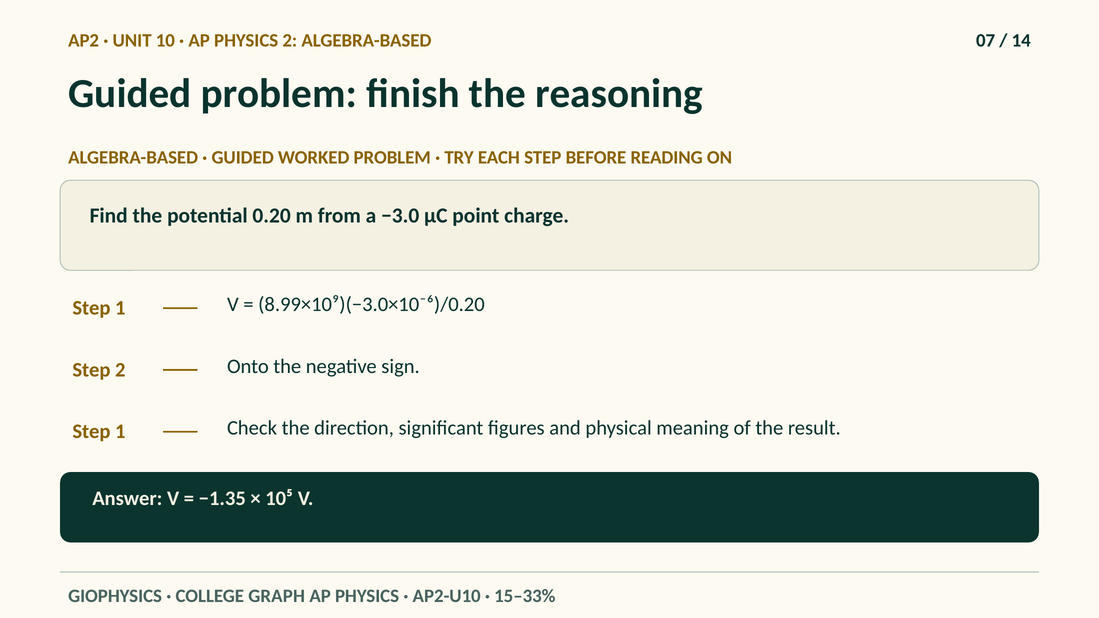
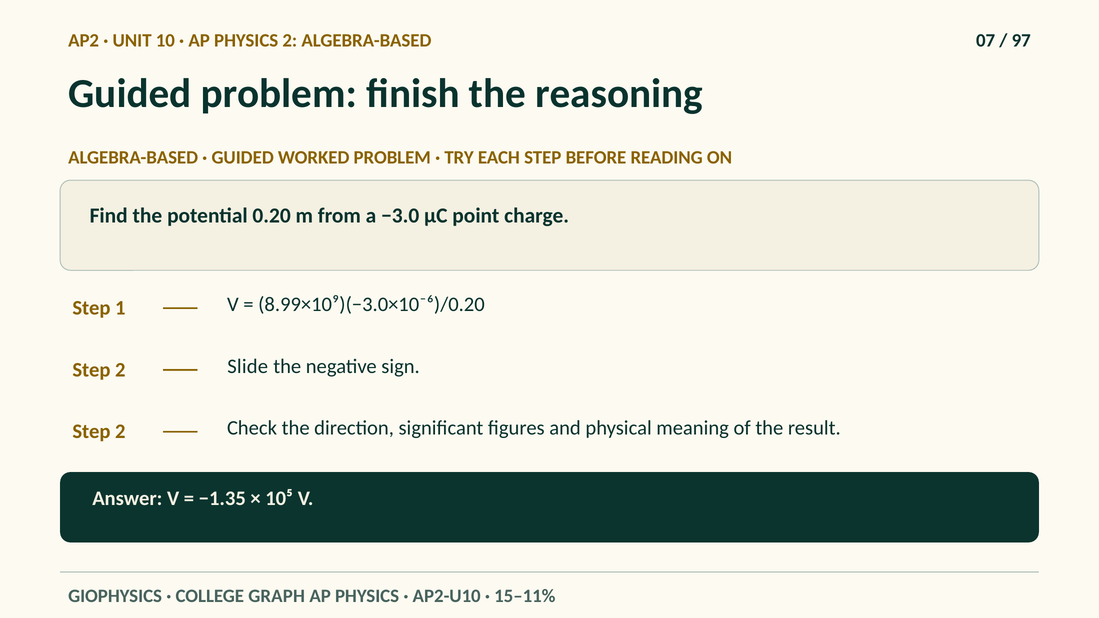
14: 14 -> 97
Onto: Onto -> Slide
1 at (120, 432): 1 -> 2
15–33%: 15–33% -> 15–11%
